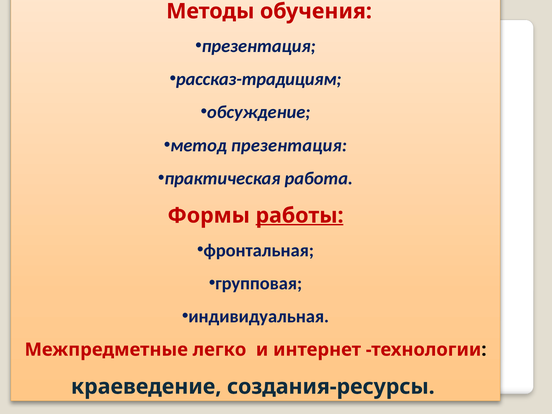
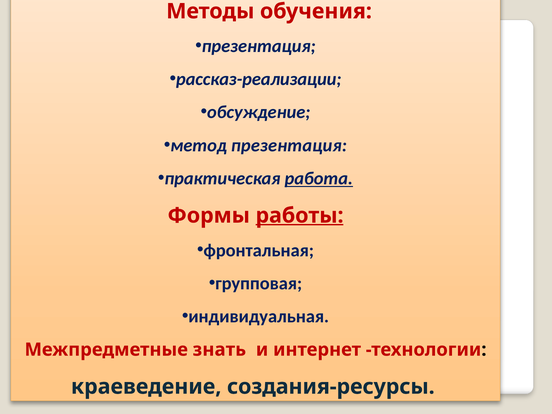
рассказ-традициям: рассказ-традициям -> рассказ-реализации
работа underline: none -> present
легко: легко -> знать
